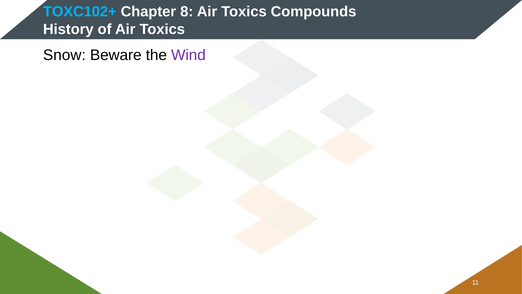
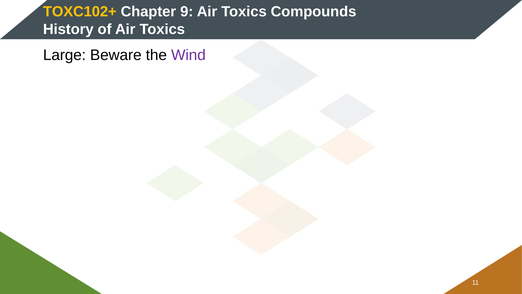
TOXC102+ colour: light blue -> yellow
8: 8 -> 9
Snow: Snow -> Large
